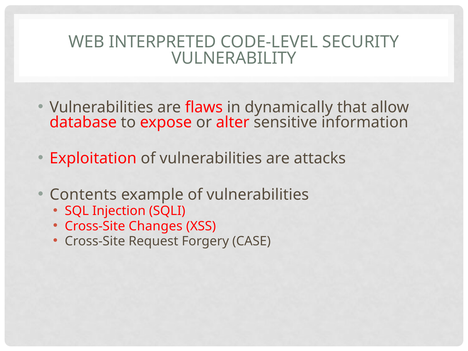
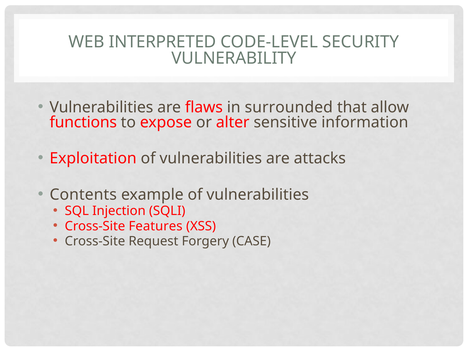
dynamically: dynamically -> surrounded
database: database -> functions
Changes: Changes -> Features
